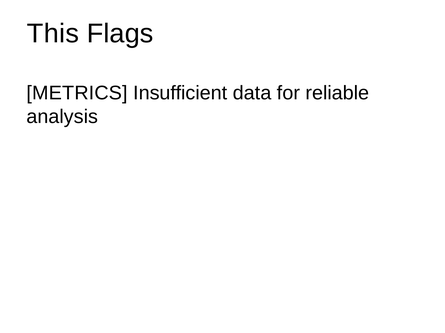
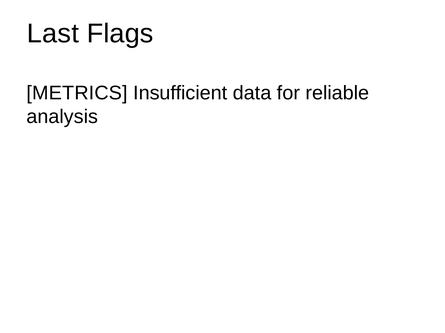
This: This -> Last
